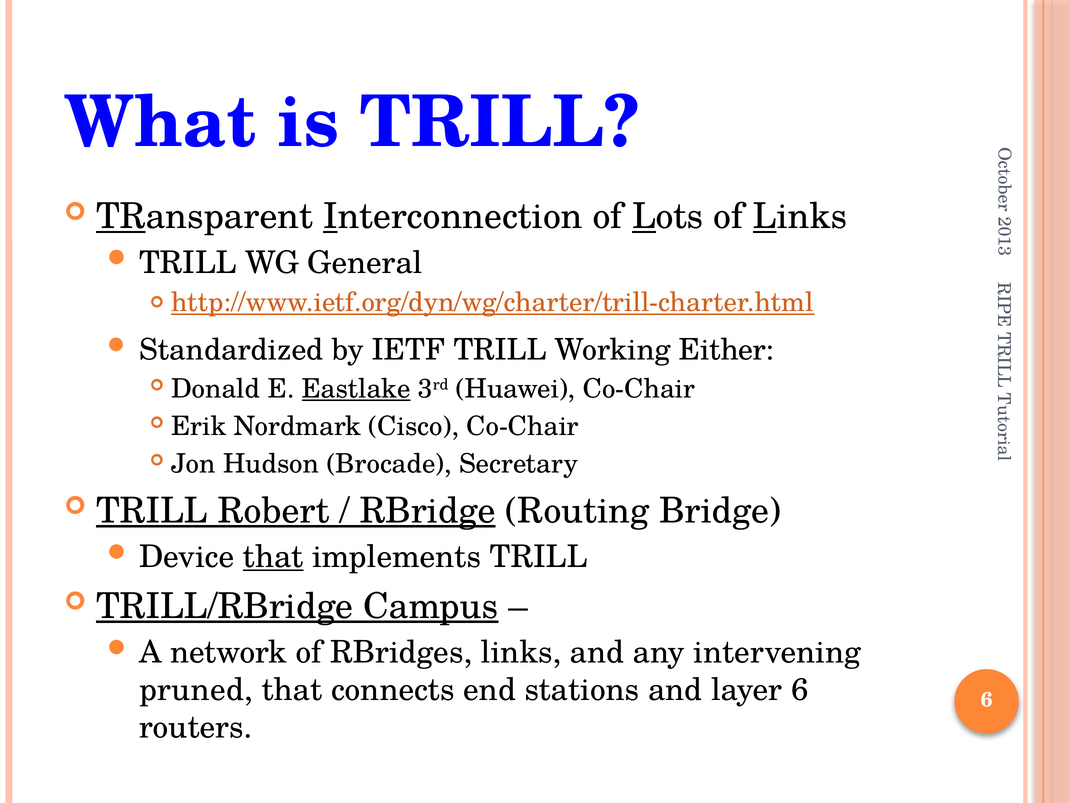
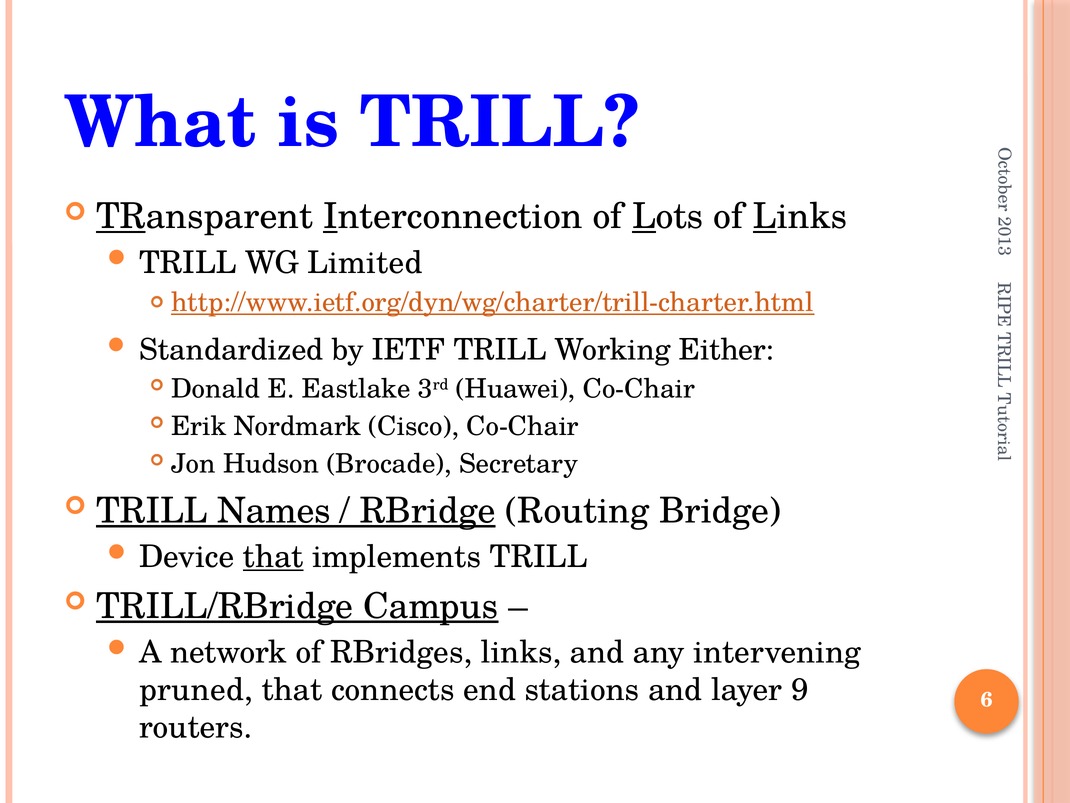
General: General -> Limited
Eastlake underline: present -> none
Robert: Robert -> Names
layer 6: 6 -> 9
